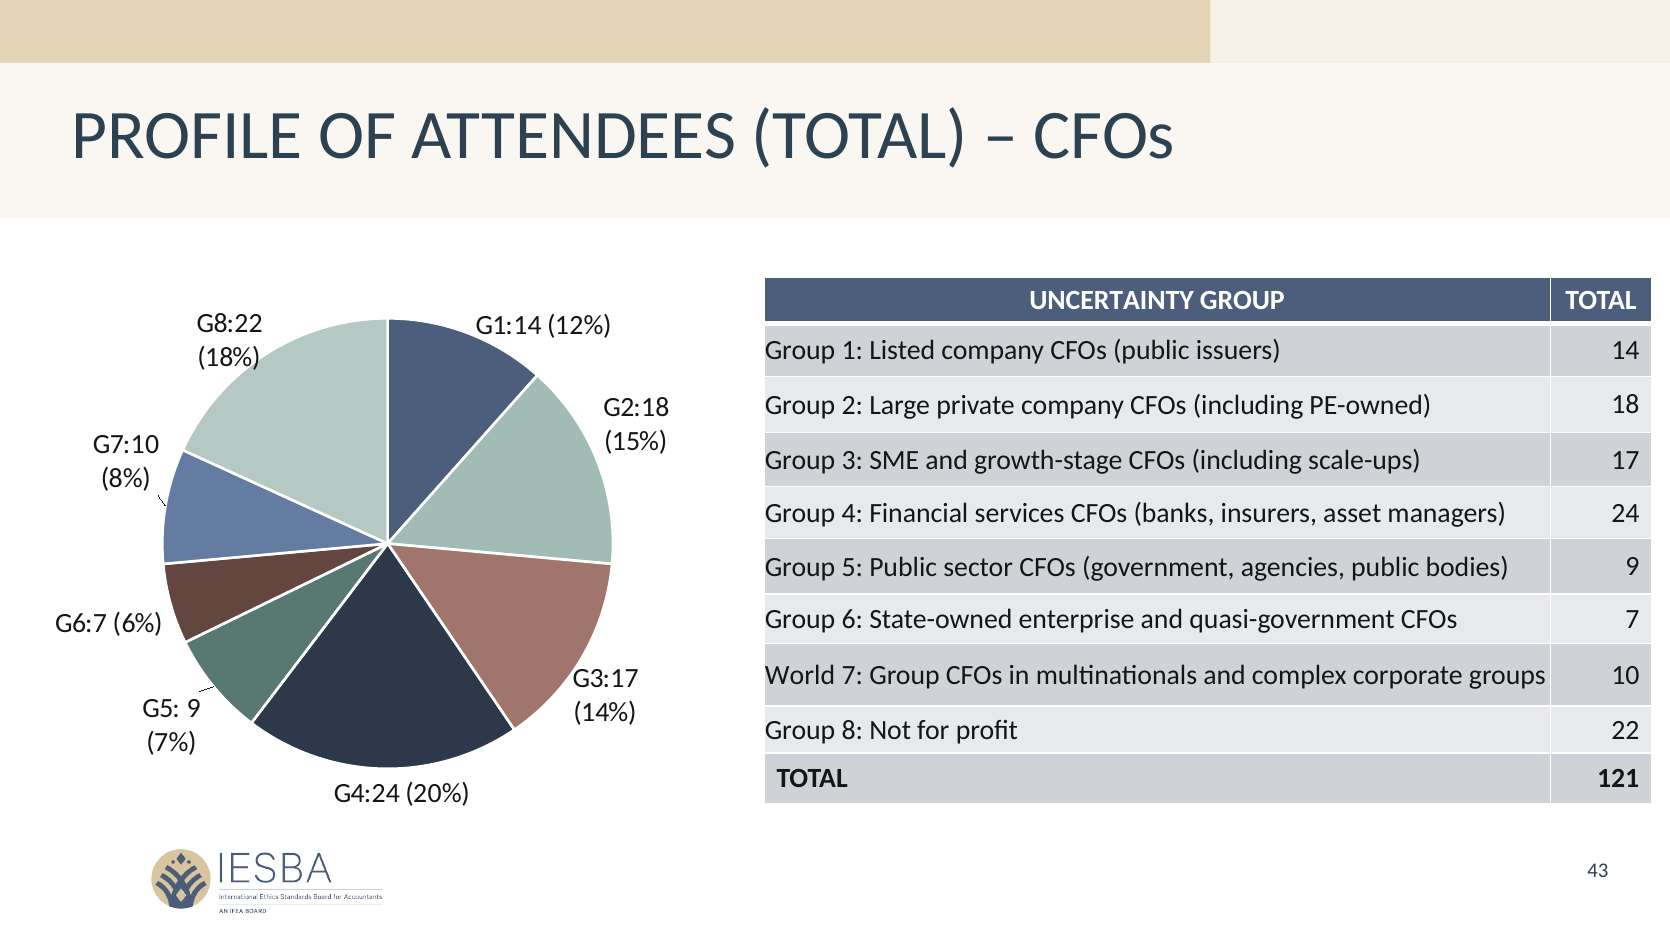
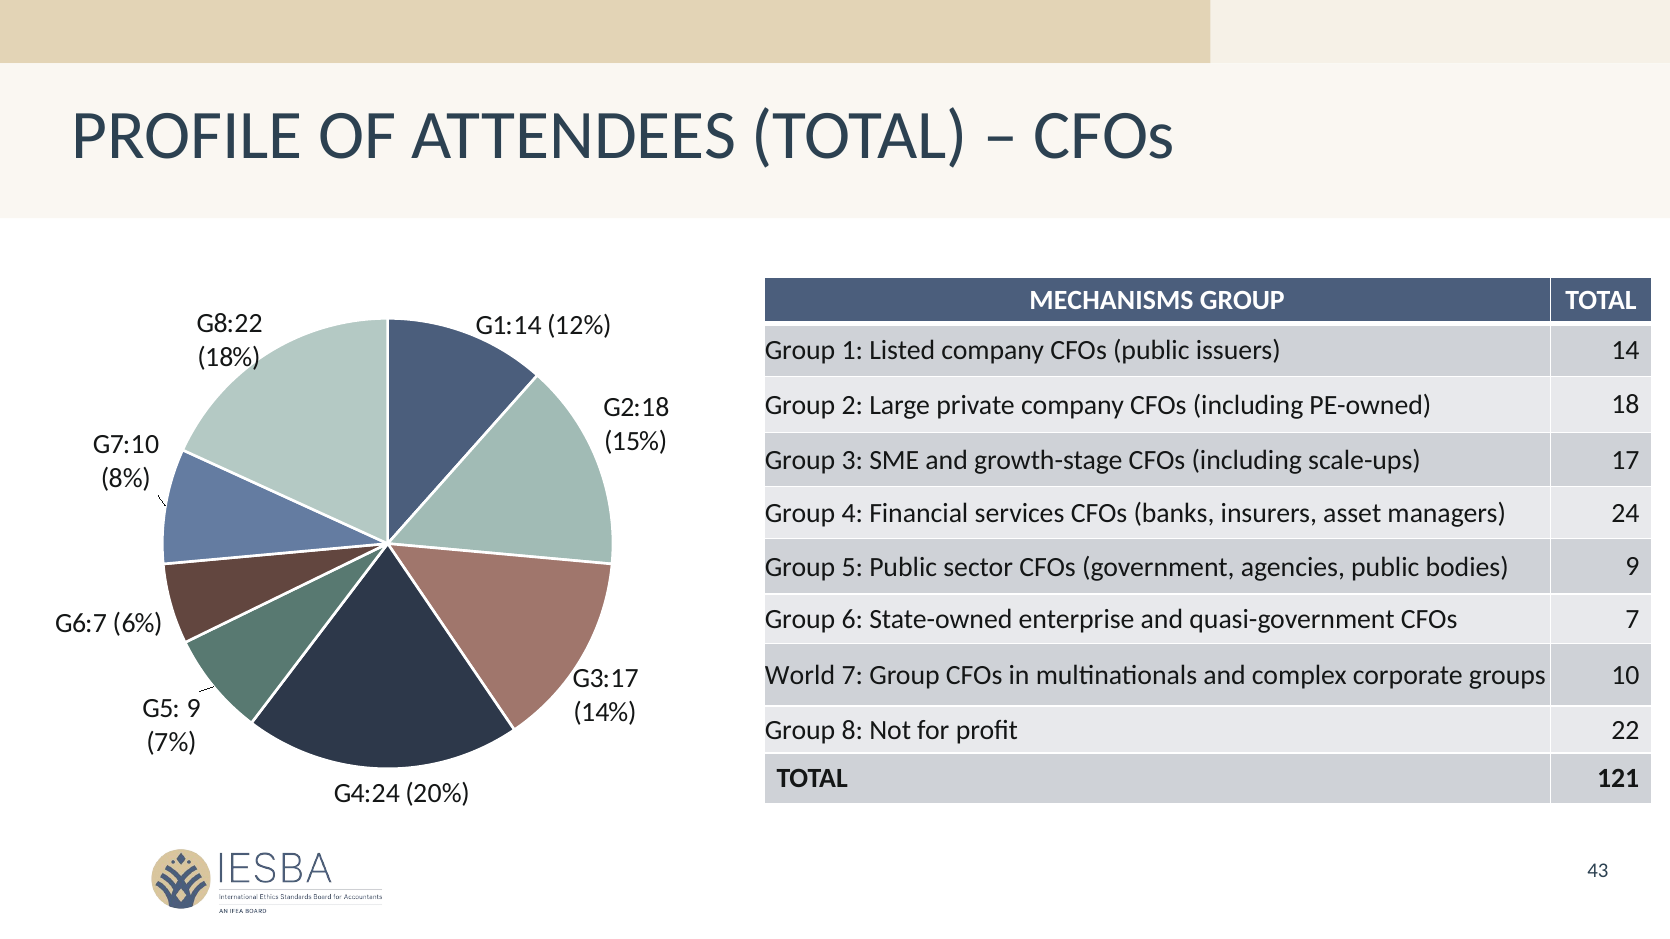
UNCERTAINTY: UNCERTAINTY -> MECHANISMS
